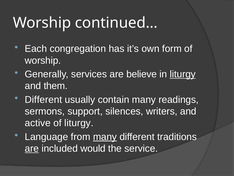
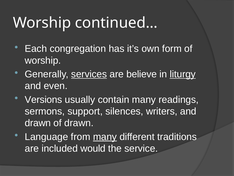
services underline: none -> present
them: them -> even
Different at (43, 99): Different -> Versions
active at (38, 123): active -> drawn
of liturgy: liturgy -> drawn
are at (32, 148) underline: present -> none
